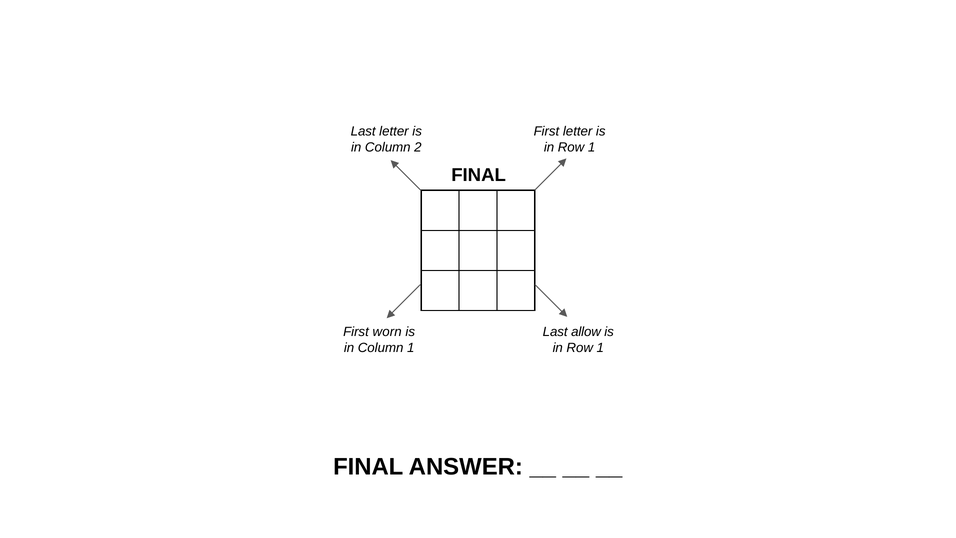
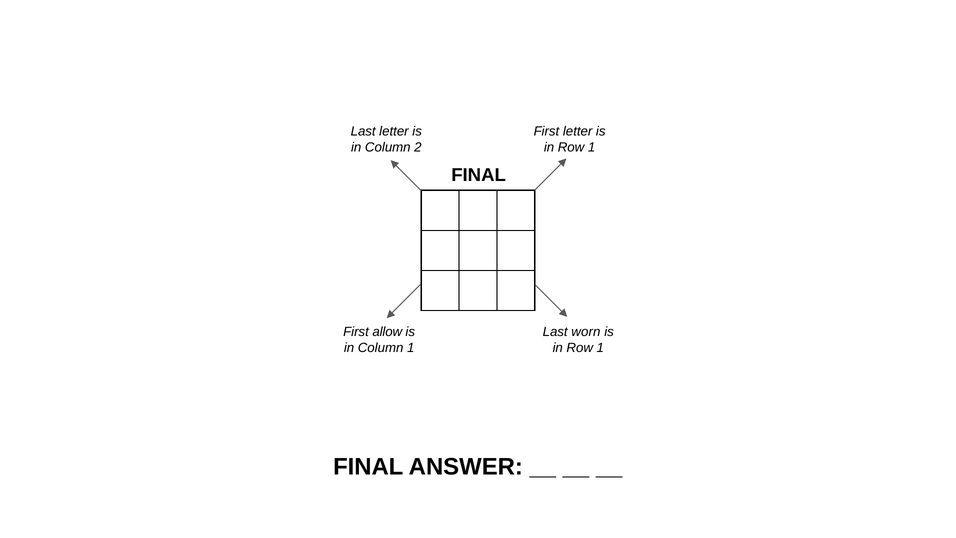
worn: worn -> allow
allow: allow -> worn
